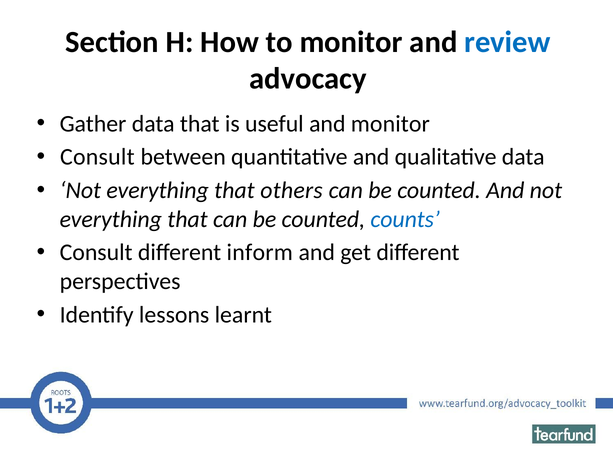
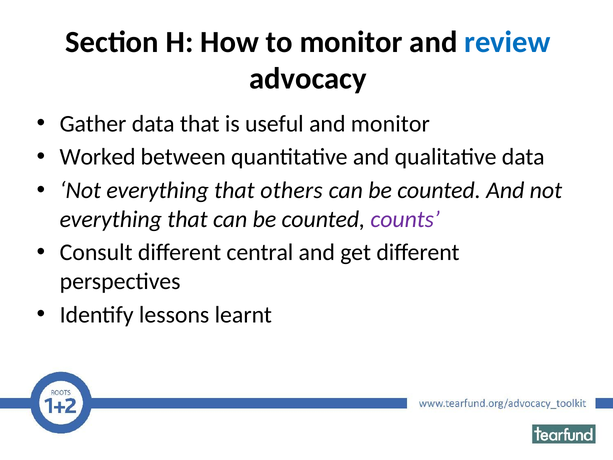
Consult at (97, 157): Consult -> Worked
counts colour: blue -> purple
inform: inform -> central
